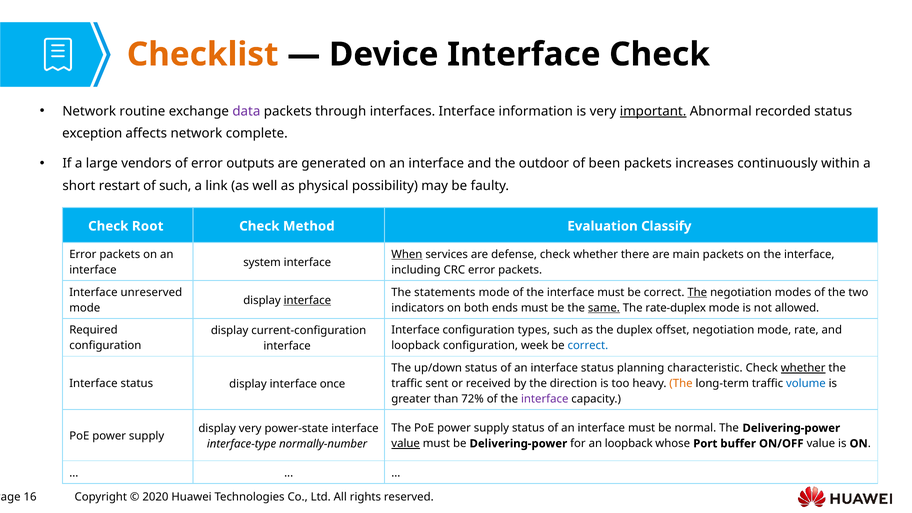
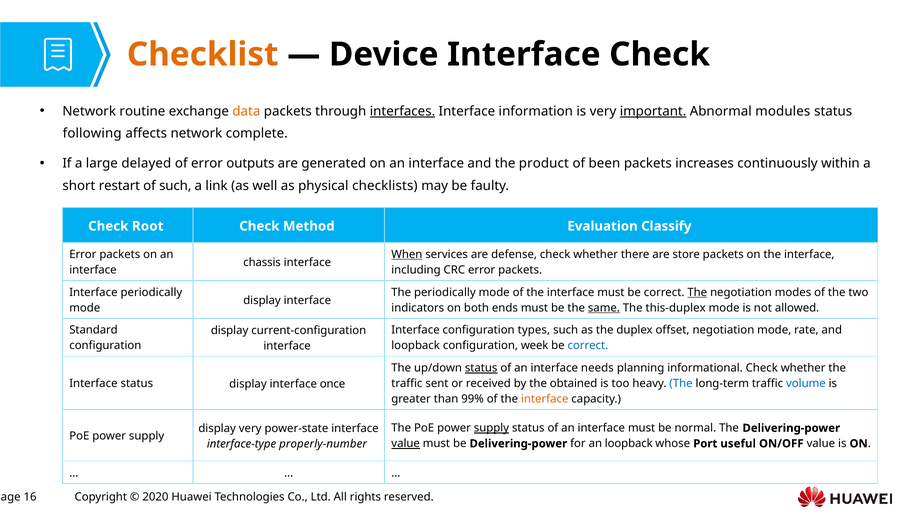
data colour: purple -> orange
interfaces underline: none -> present
recorded: recorded -> modules
exception: exception -> following
vendors: vendors -> delayed
outdoor: outdoor -> product
possibility: possibility -> checklists
main: main -> store
system: system -> chassis
Interface unreserved: unreserved -> periodically
The statements: statements -> periodically
interface at (307, 300) underline: present -> none
rate-duplex: rate-duplex -> this-duplex
Required: Required -> Standard
status at (481, 368) underline: none -> present
an interface status: status -> needs
characteristic: characteristic -> informational
whether at (803, 368) underline: present -> none
direction: direction -> obtained
The at (681, 384) colour: orange -> blue
72%: 72% -> 99%
interface at (545, 399) colour: purple -> orange
supply at (491, 428) underline: none -> present
buffer: buffer -> useful
normally-number: normally-number -> properly-number
